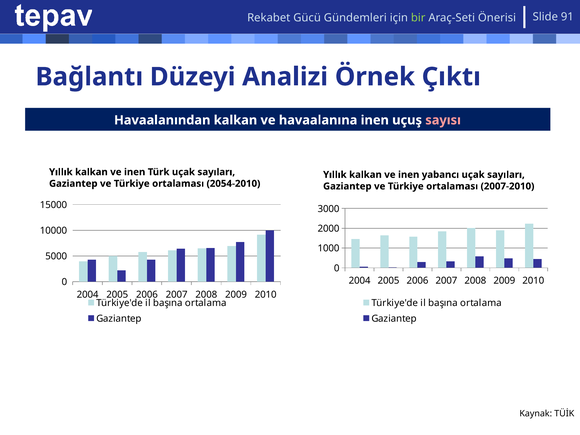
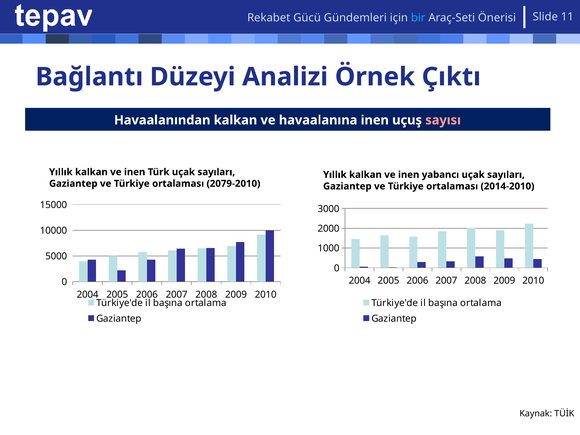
bir colour: light green -> light blue
91: 91 -> 11
2054-2010: 2054-2010 -> 2079-2010
2007-2010: 2007-2010 -> 2014-2010
